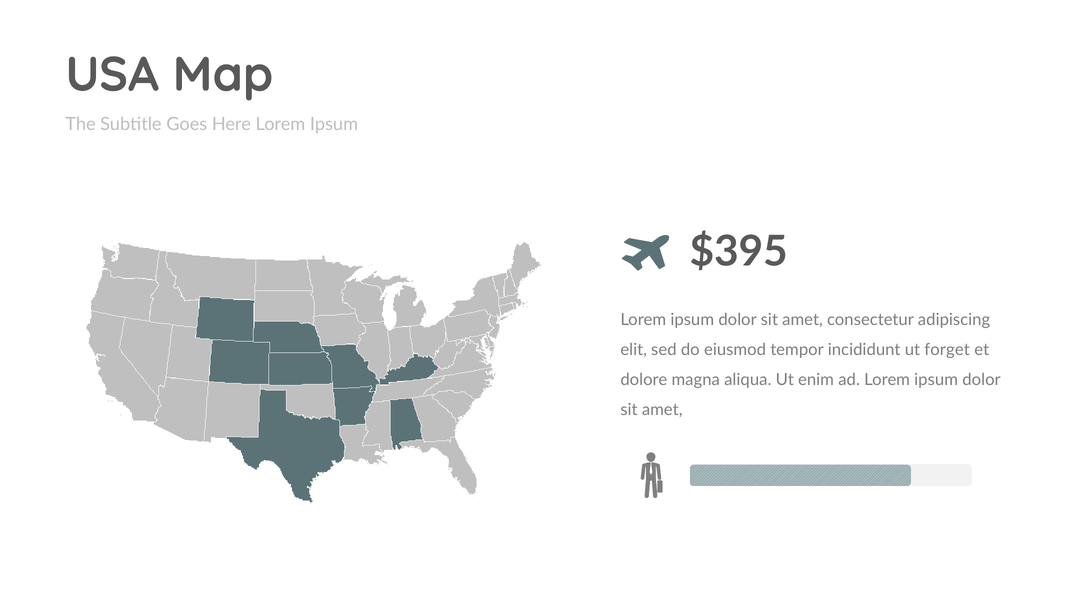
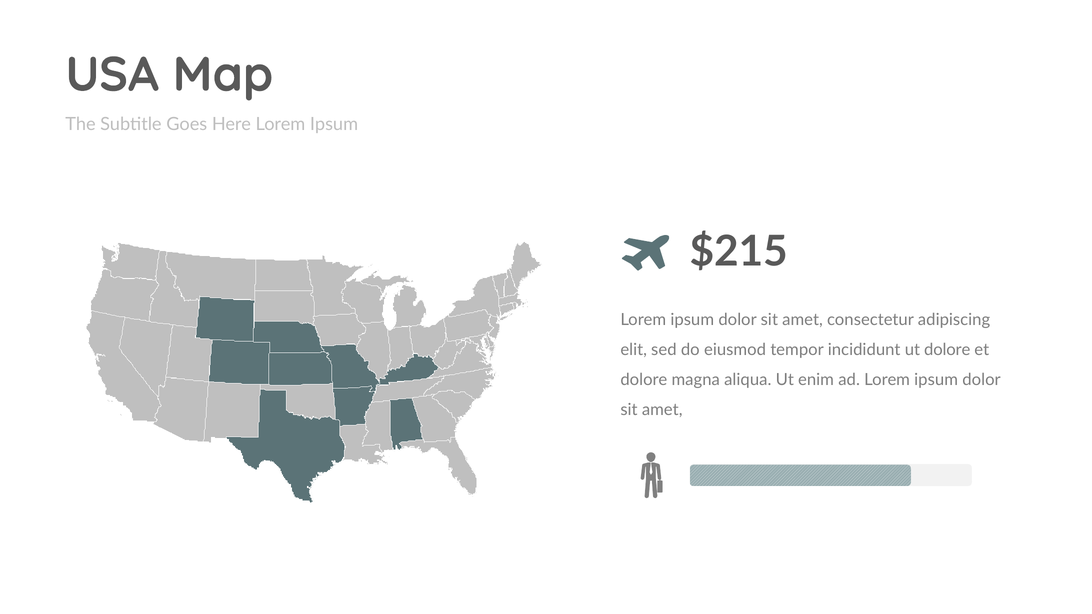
$395: $395 -> $215
ut forget: forget -> dolore
